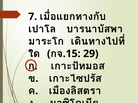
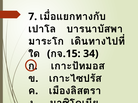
29: 29 -> 34
